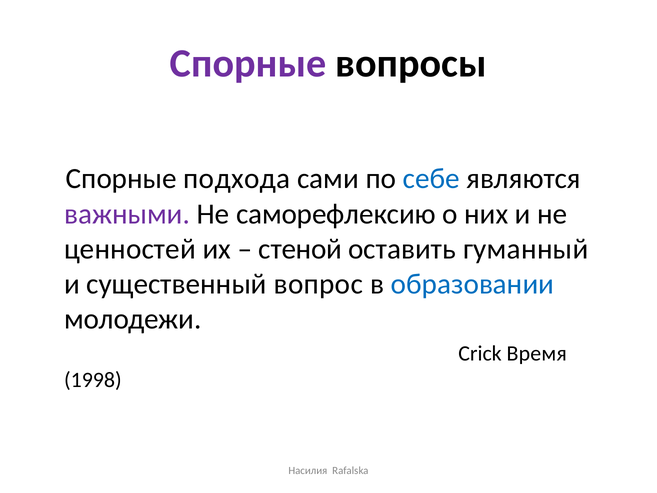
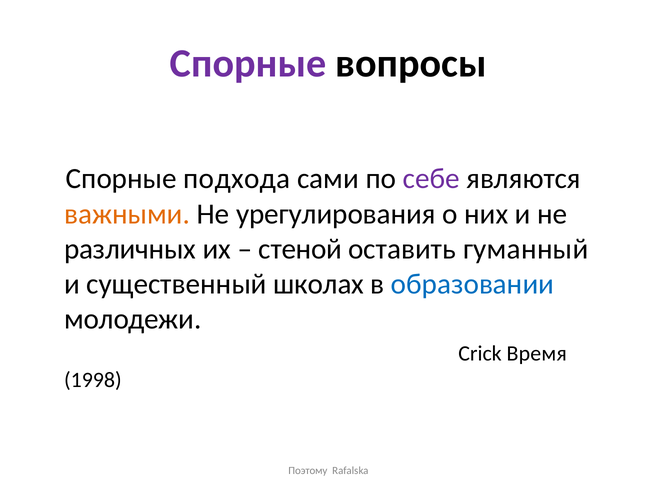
себе colour: blue -> purple
важными colour: purple -> orange
саморефлексию: саморефлексию -> урегулирования
ценностей: ценностей -> различных
вопрос: вопрос -> школах
Насилия: Насилия -> Поэтому
